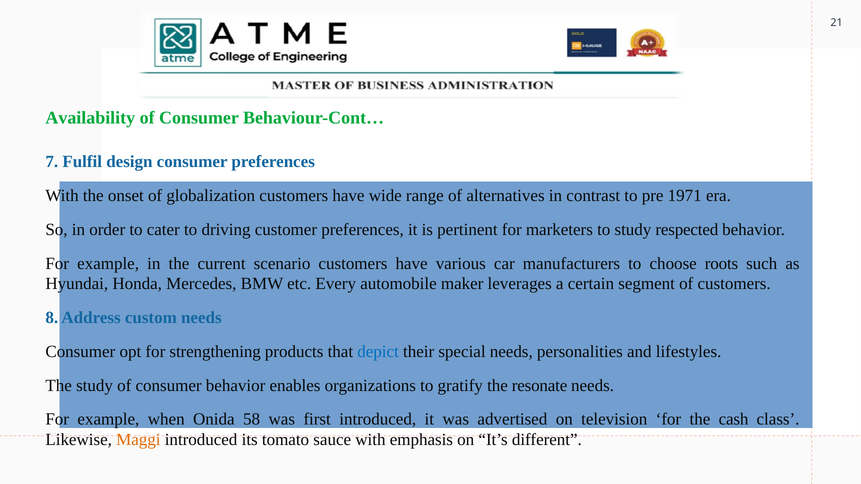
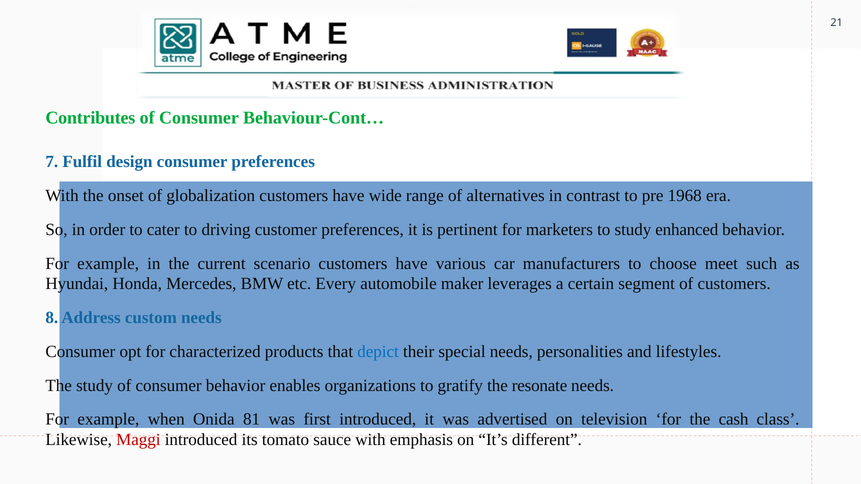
Availability: Availability -> Contributes
1971: 1971 -> 1968
respected: respected -> enhanced
roots: roots -> meet
strengthening: strengthening -> characterized
58: 58 -> 81
Maggi colour: orange -> red
